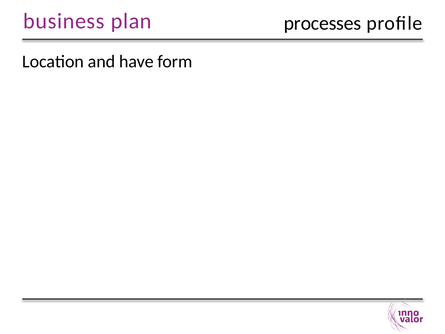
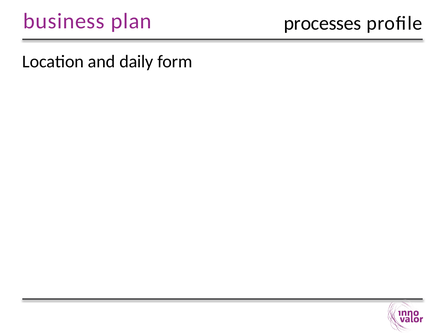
have: have -> daily
